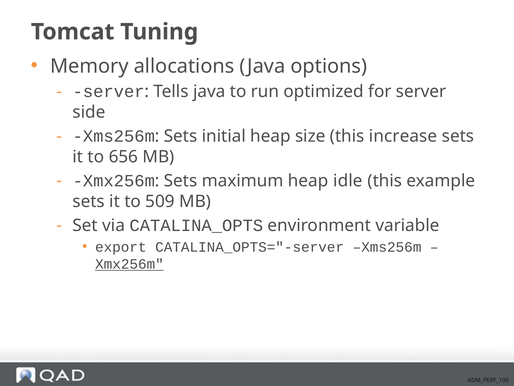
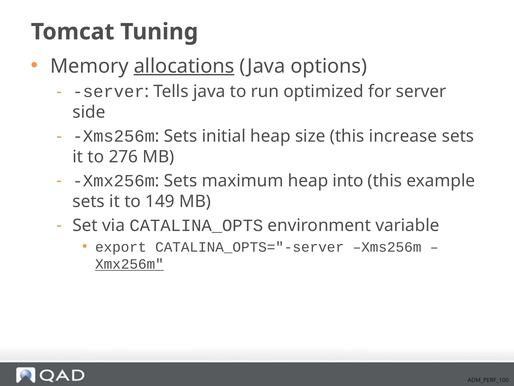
allocations underline: none -> present
656: 656 -> 276
idle: idle -> into
509: 509 -> 149
